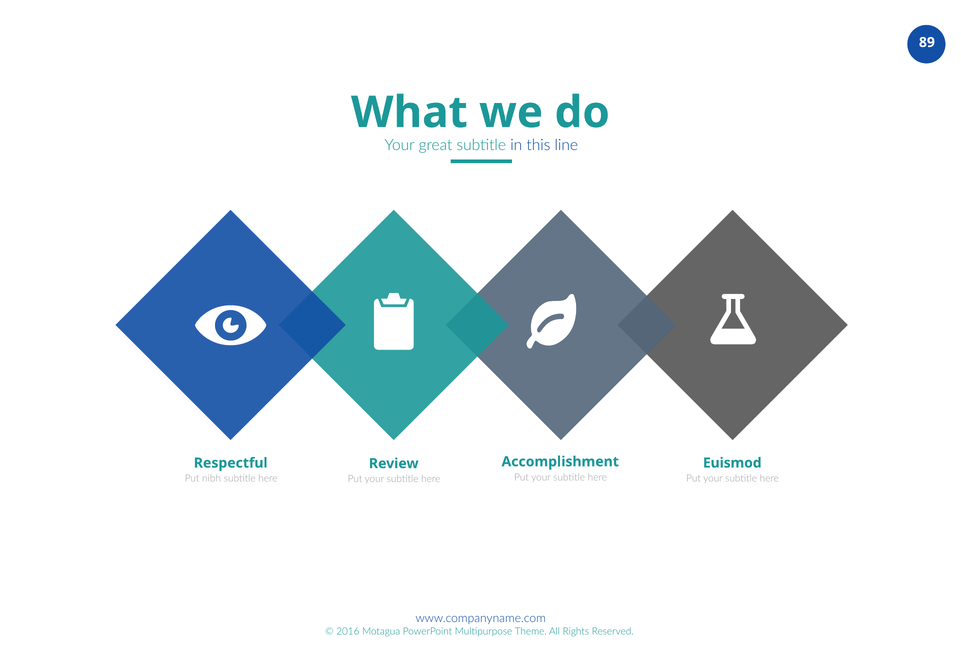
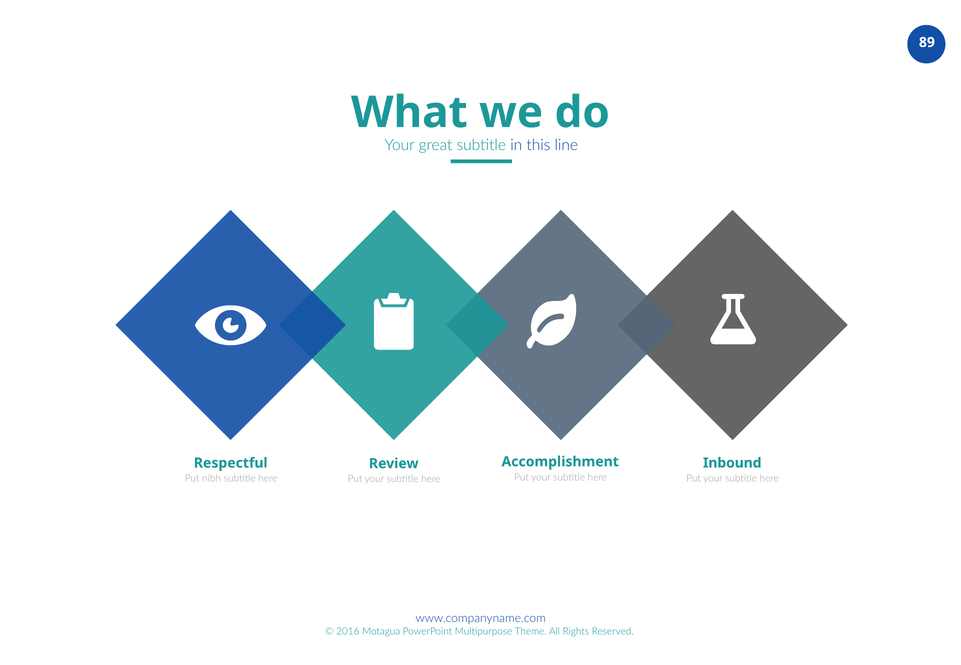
Euismod: Euismod -> Inbound
